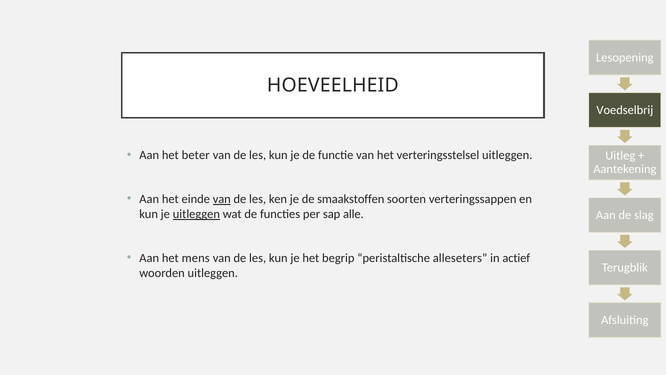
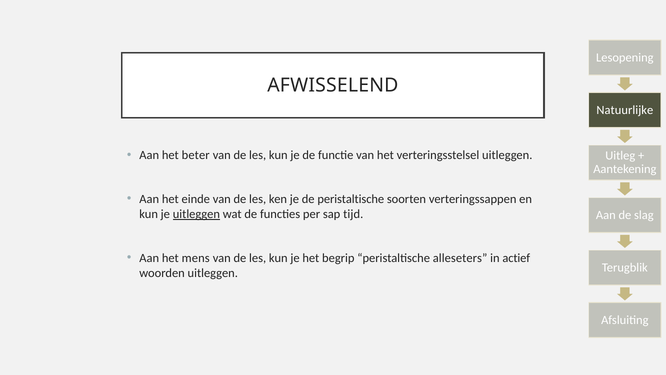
HOEVEELHEID: HOEVEELHEID -> AFWISSELEND
Voedselbrij: Voedselbrij -> Natuurlijke
van at (222, 199) underline: present -> none
de smaakstoffen: smaakstoffen -> peristaltische
alle: alle -> tijd
